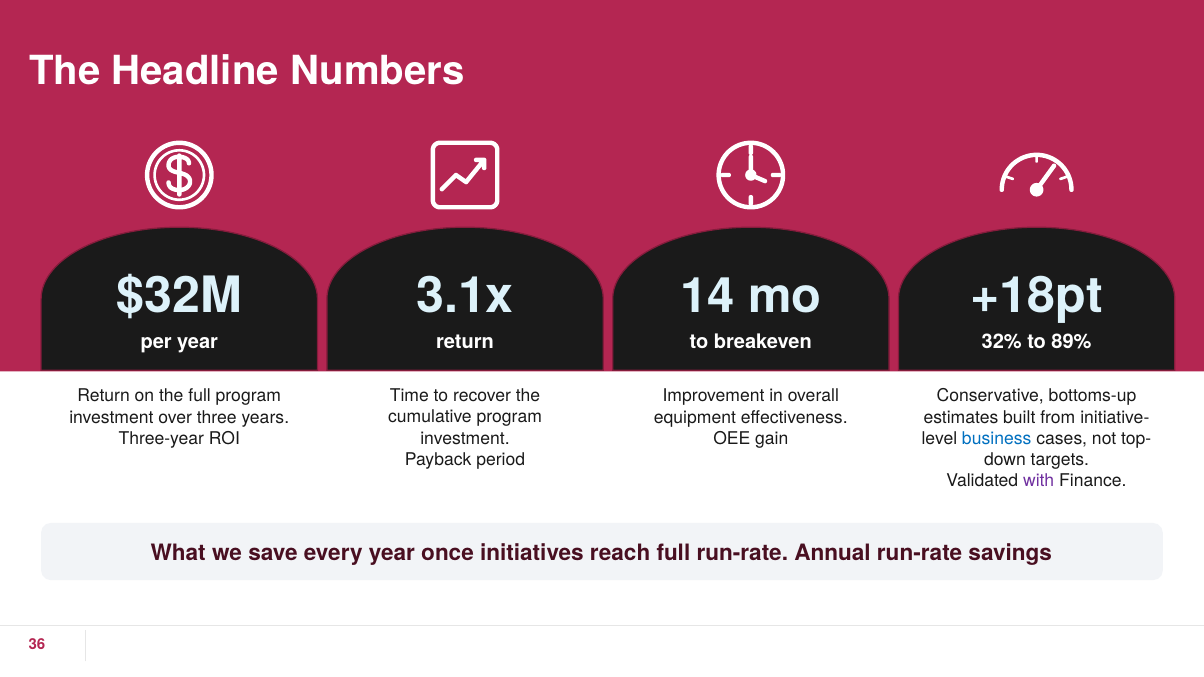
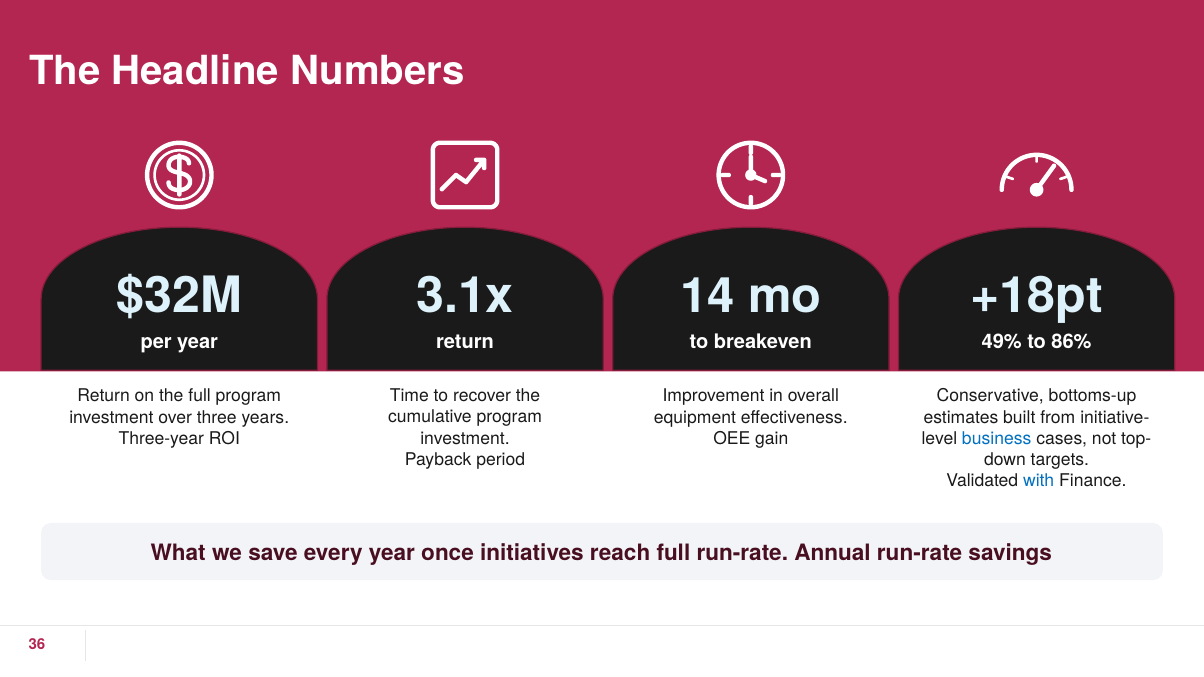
32%: 32% -> 49%
89%: 89% -> 86%
with colour: purple -> blue
